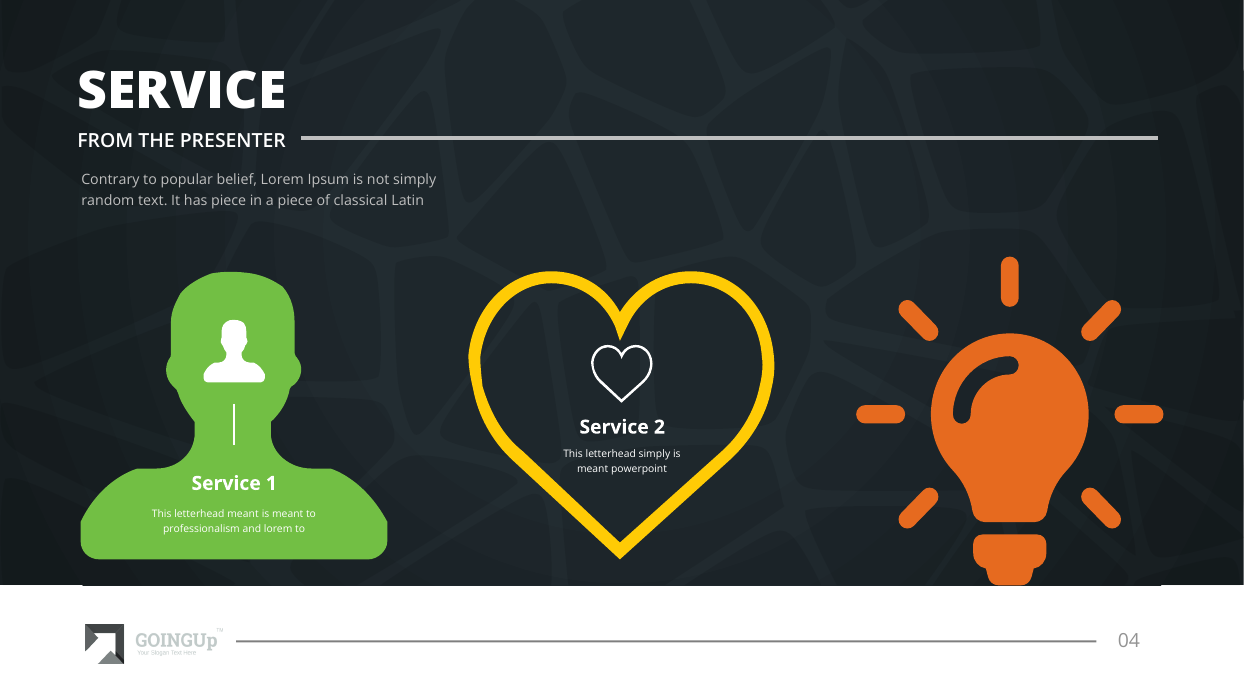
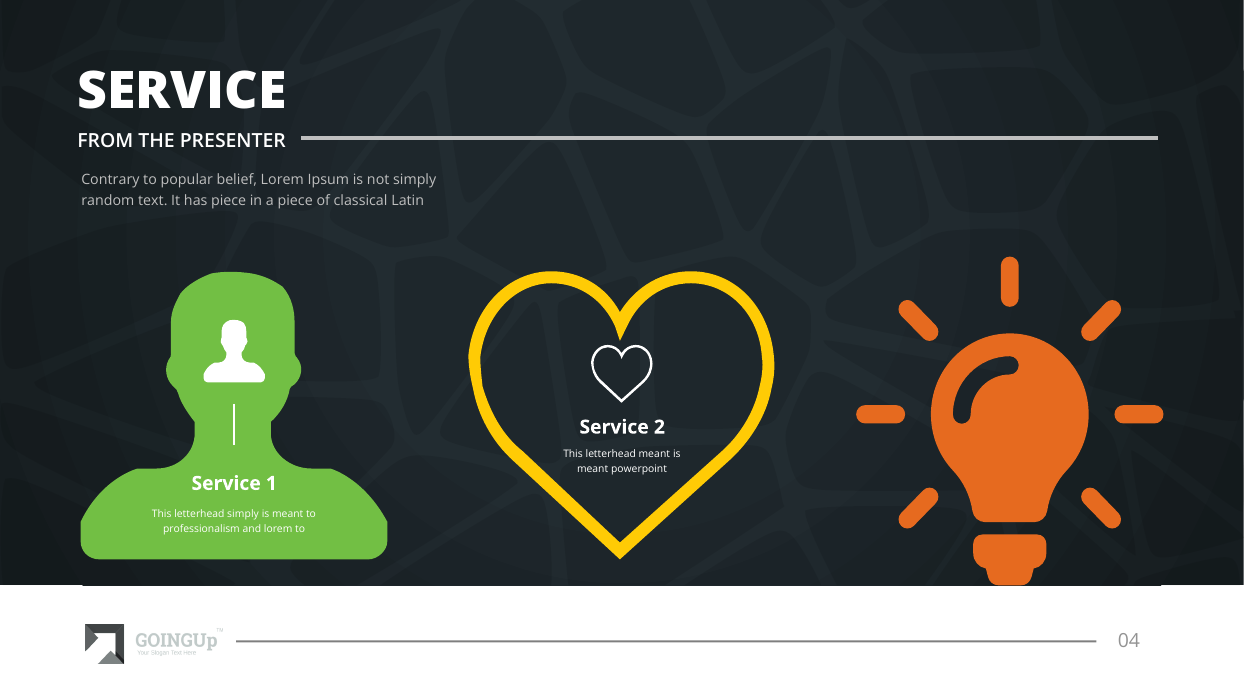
letterhead simply: simply -> meant
letterhead meant: meant -> simply
